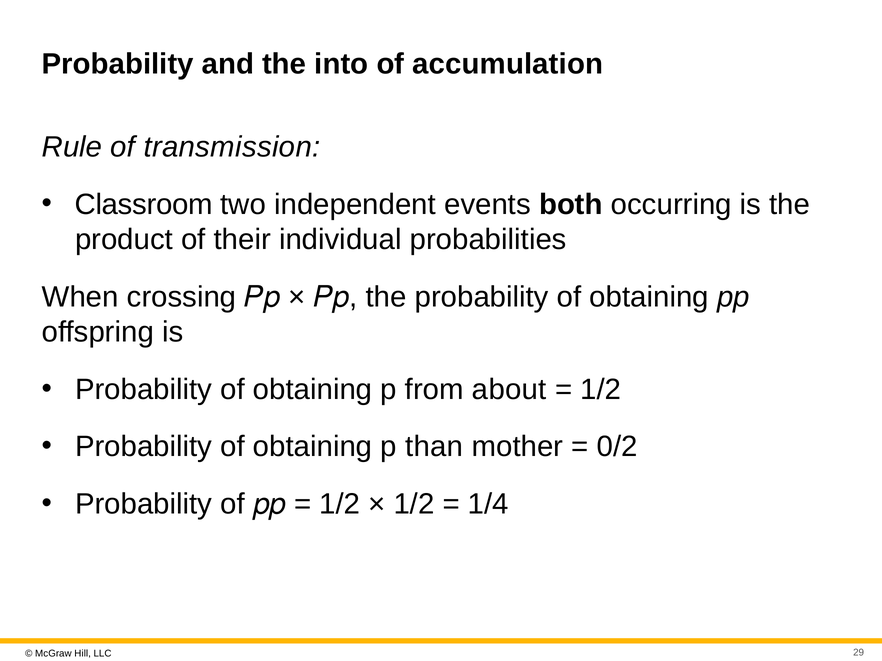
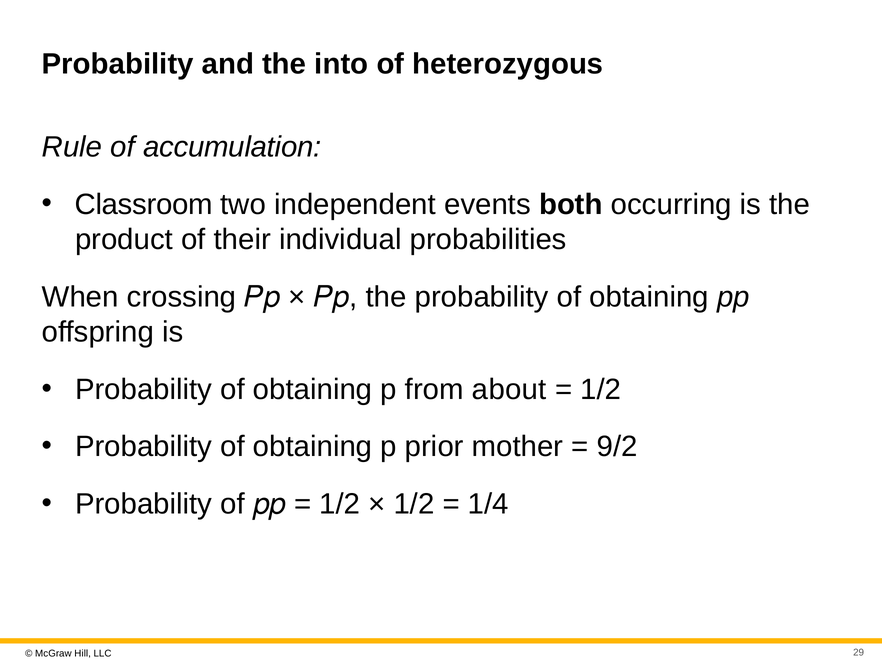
accumulation: accumulation -> heterozygous
transmission: transmission -> accumulation
than: than -> prior
0/2: 0/2 -> 9/2
